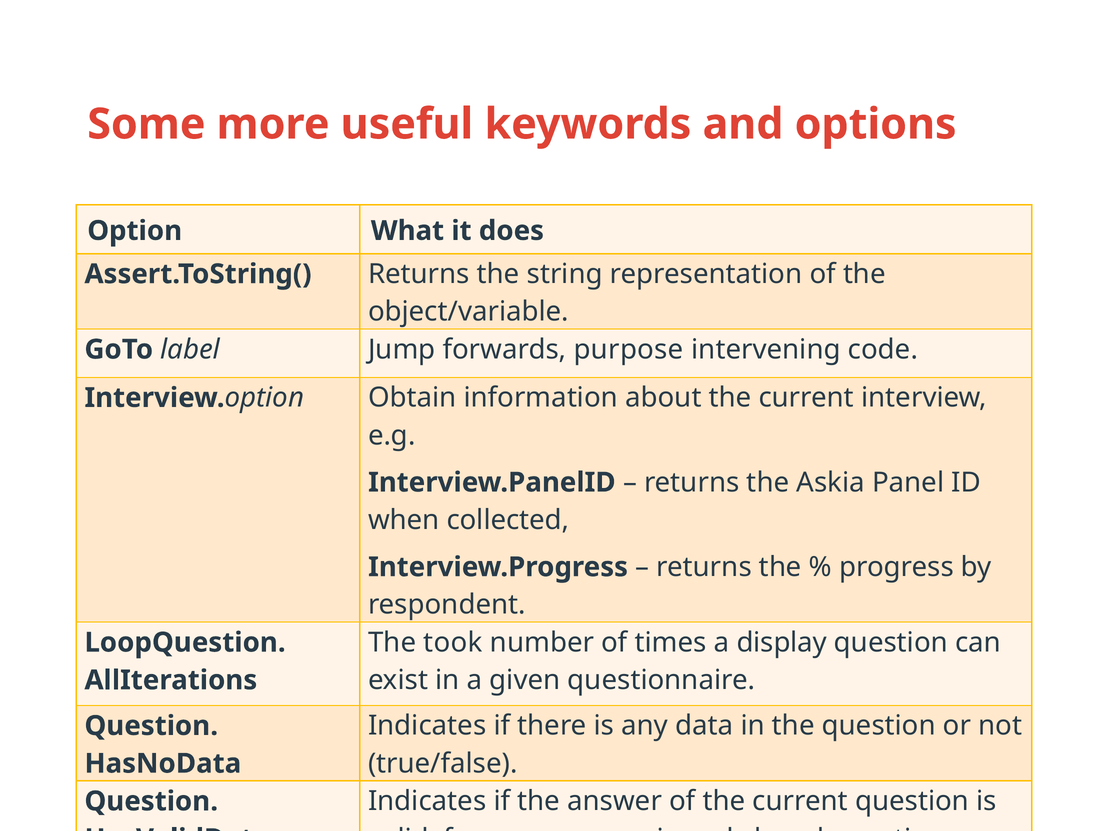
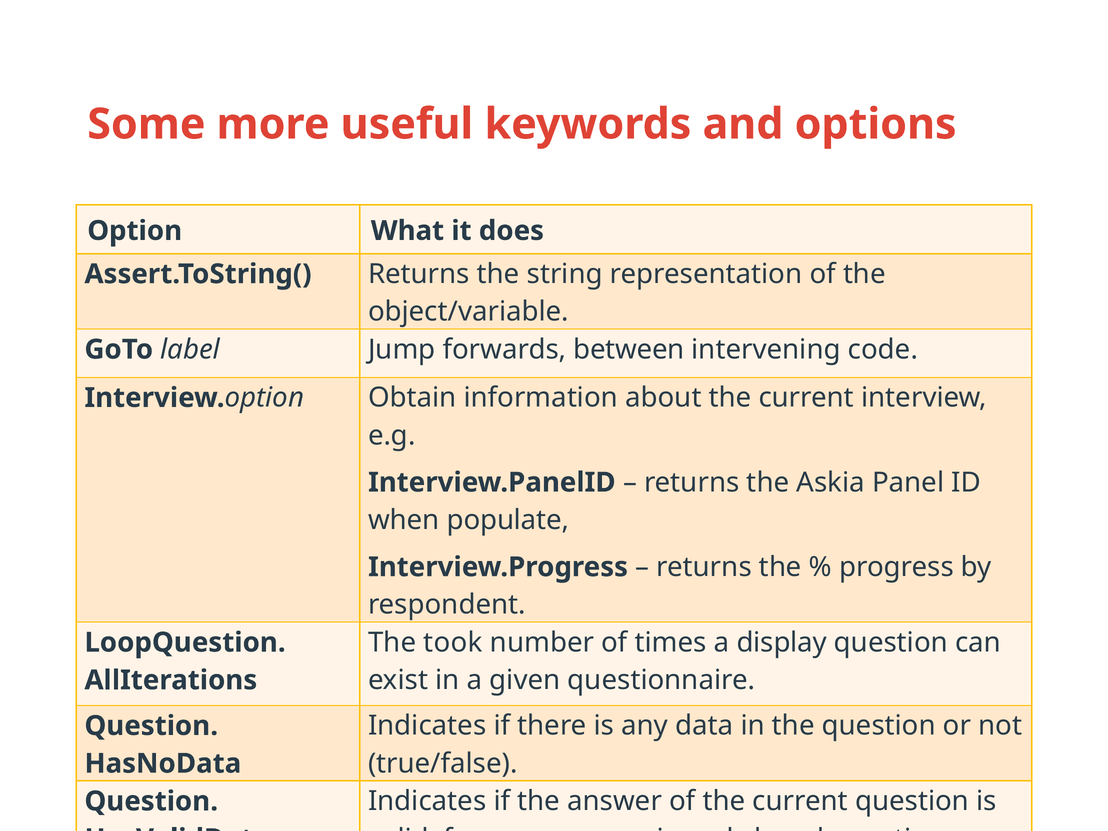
purpose: purpose -> between
collected: collected -> populate
